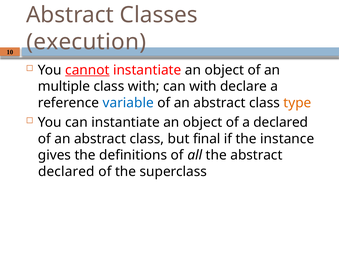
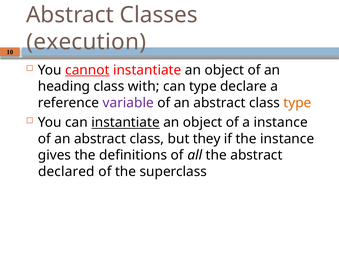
multiple: multiple -> heading
can with: with -> type
variable colour: blue -> purple
instantiate at (126, 123) underline: none -> present
a declared: declared -> instance
final: final -> they
